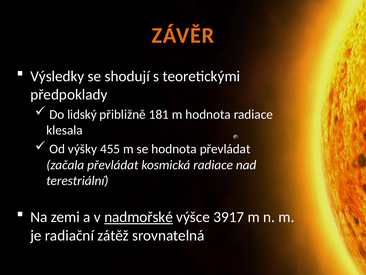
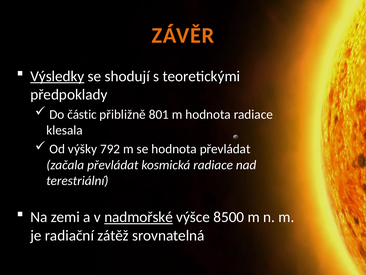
Výsledky underline: none -> present
lidský: lidský -> částic
181: 181 -> 801
455: 455 -> 792
3917: 3917 -> 8500
